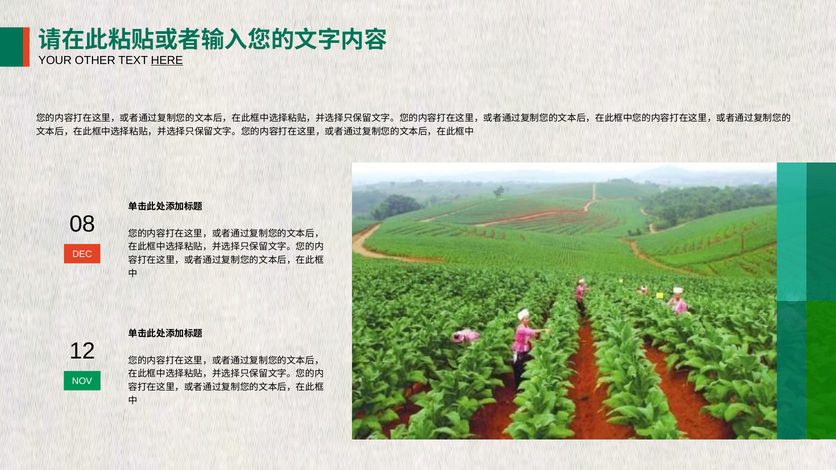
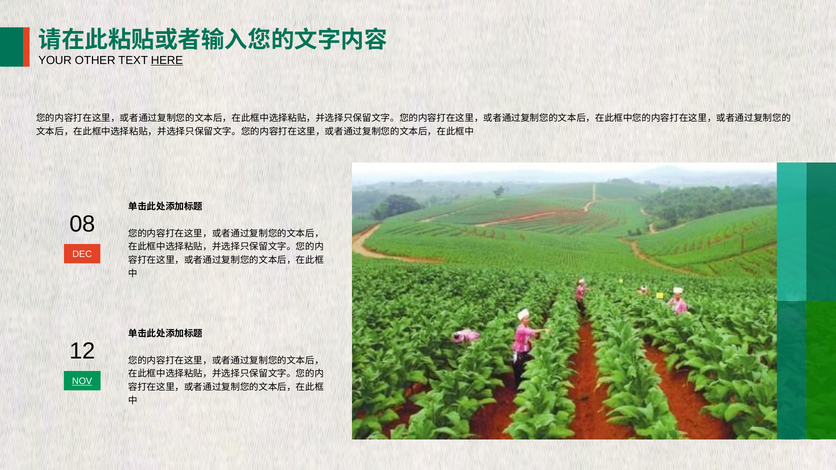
NOV underline: none -> present
